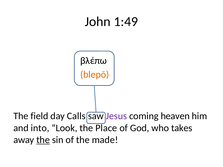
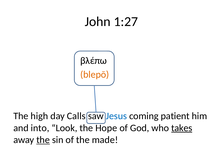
1:49: 1:49 -> 1:27
field: field -> high
Jesus colour: purple -> blue
heaven: heaven -> patient
Place: Place -> Hope
takes underline: none -> present
